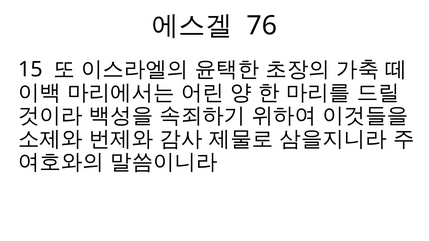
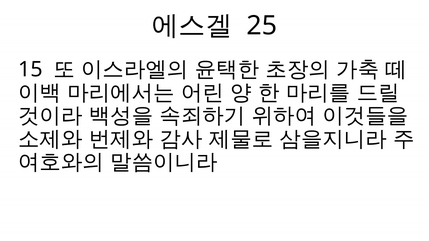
76: 76 -> 25
